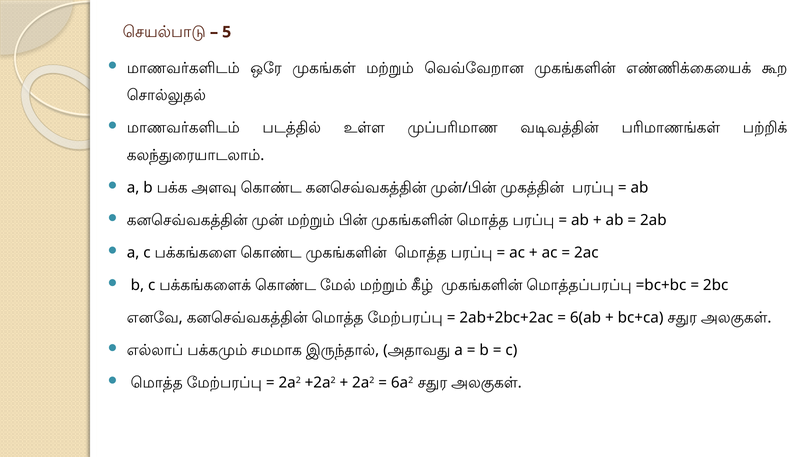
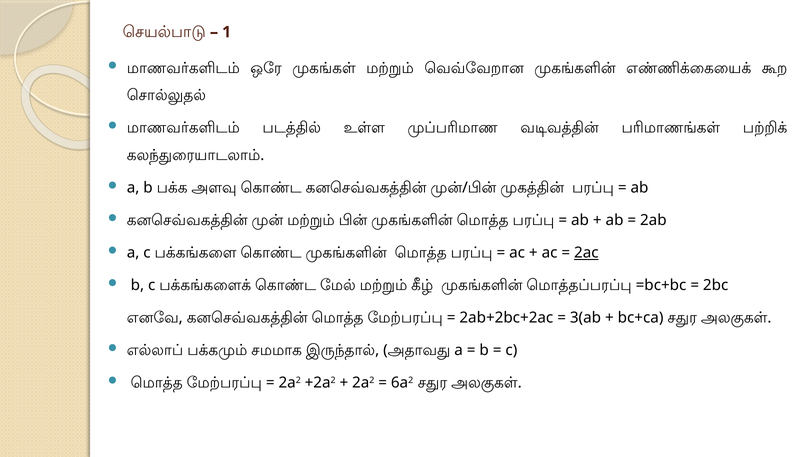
5: 5 -> 1
2ac underline: none -> present
6(ab: 6(ab -> 3(ab
